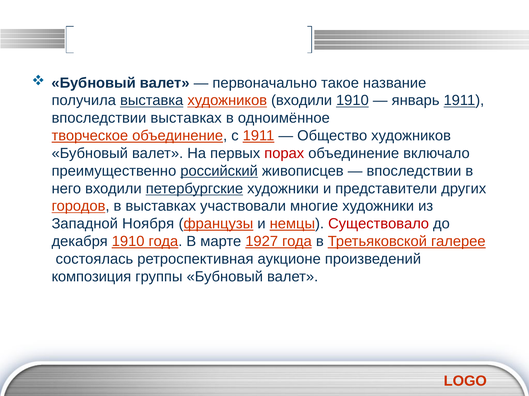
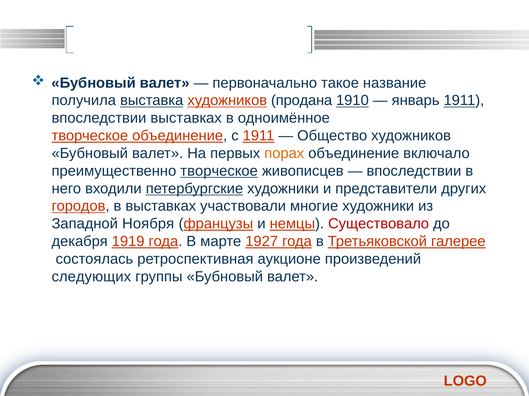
художников входили: входили -> продана
порах colour: red -> orange
преимущественно российский: российский -> творческое
декабря 1910: 1910 -> 1919
композиция: композиция -> следующих
